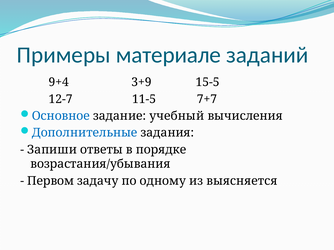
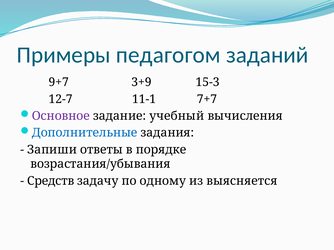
материале: материале -> педагогом
9+4: 9+4 -> 9+7
15-5: 15-5 -> 15-3
11-5: 11-5 -> 11-1
Основное colour: blue -> purple
Первом: Первом -> Средств
